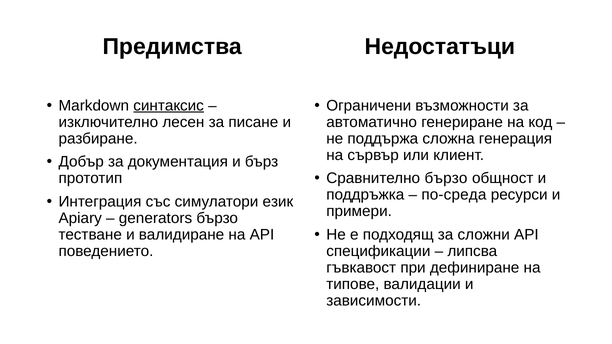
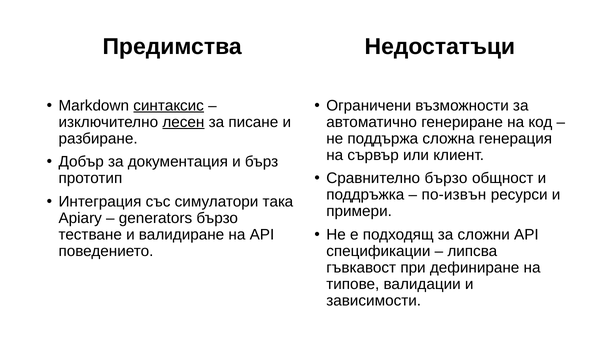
лесен underline: none -> present
по-среда: по-среда -> по-извън
език: език -> така
